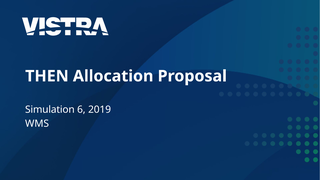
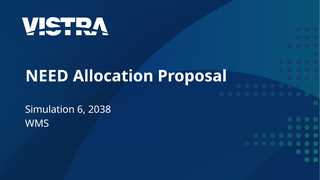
THEN: THEN -> NEED
2019: 2019 -> 2038
